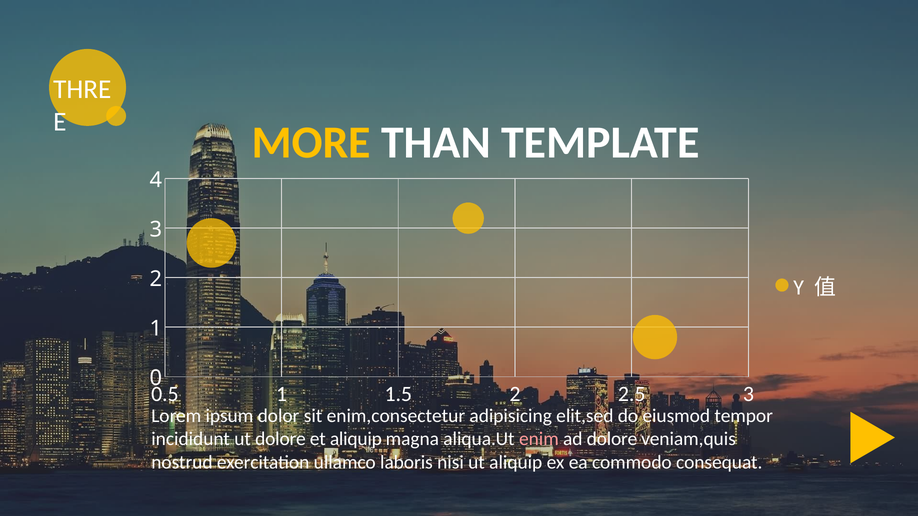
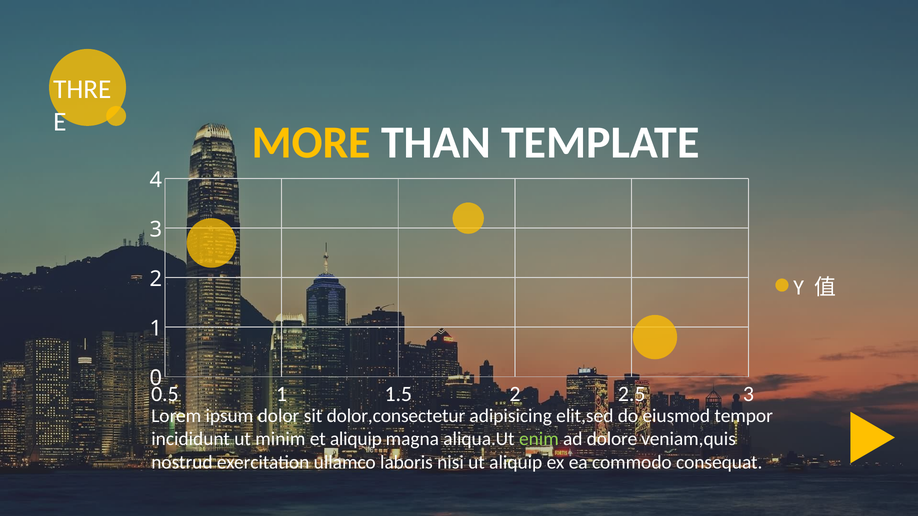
enim,consectetur: enim,consectetur -> dolor,consectetur
ut dolore: dolore -> minim
enim colour: pink -> light green
